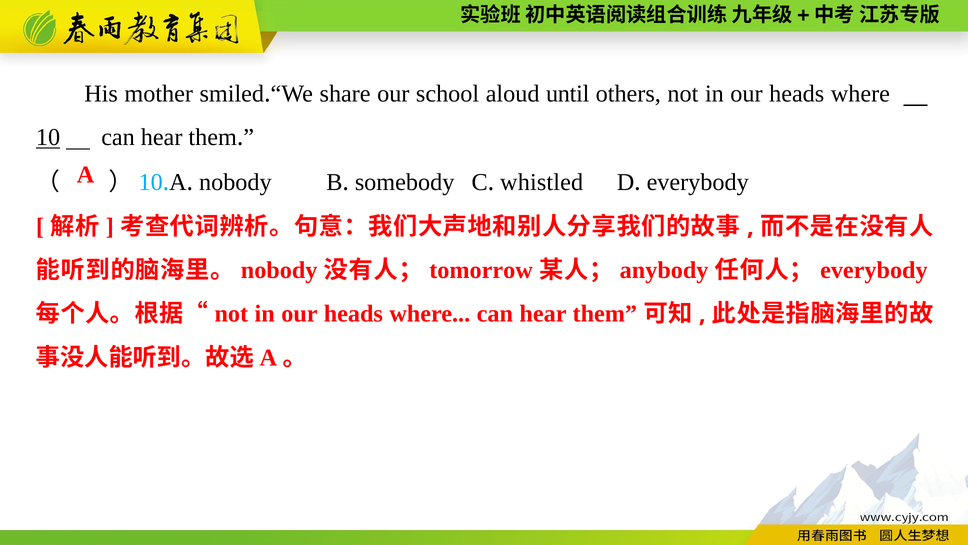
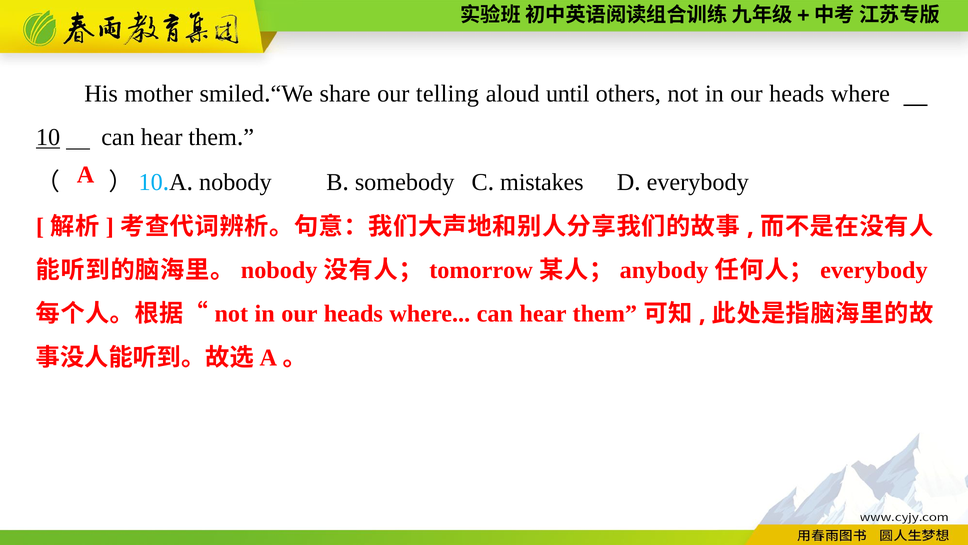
school: school -> telling
whistled: whistled -> mistakes
